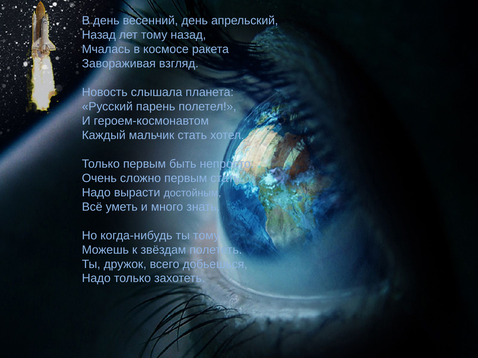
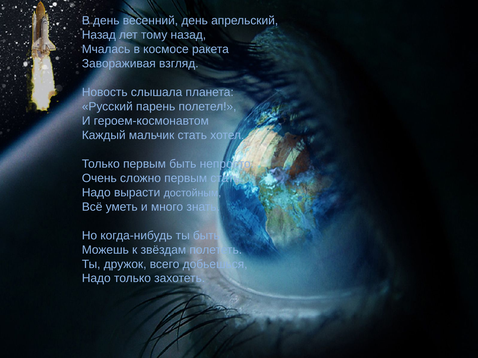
ты тому: тому -> быть
